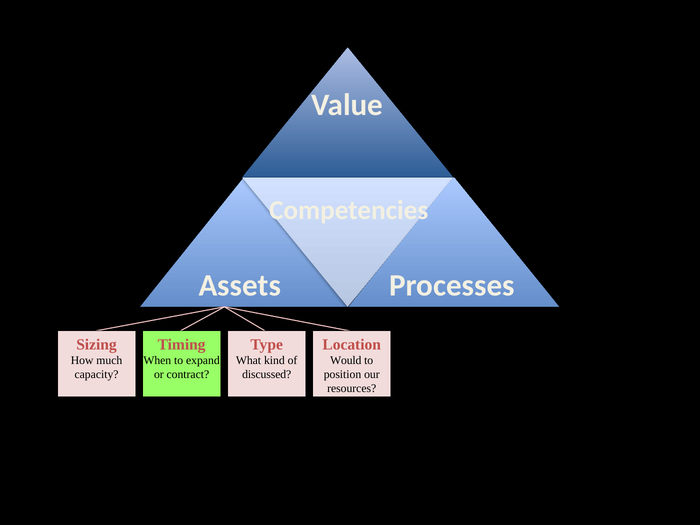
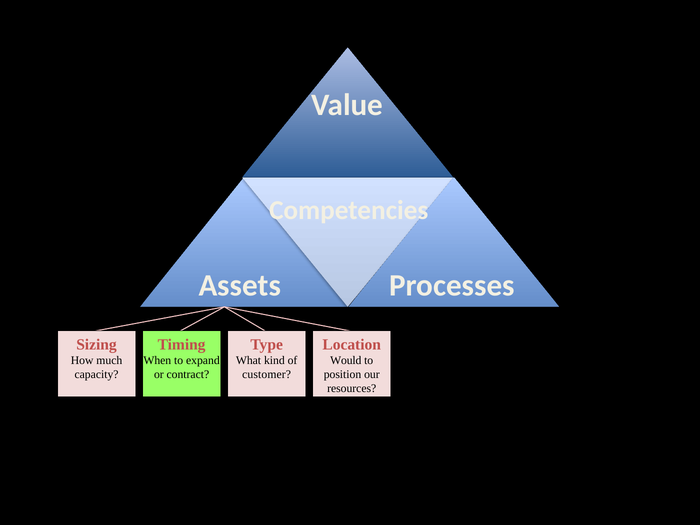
discussed: discussed -> customer
